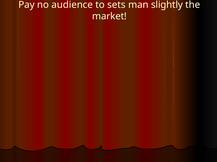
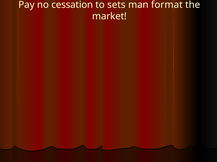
audience: audience -> cessation
slightly: slightly -> format
